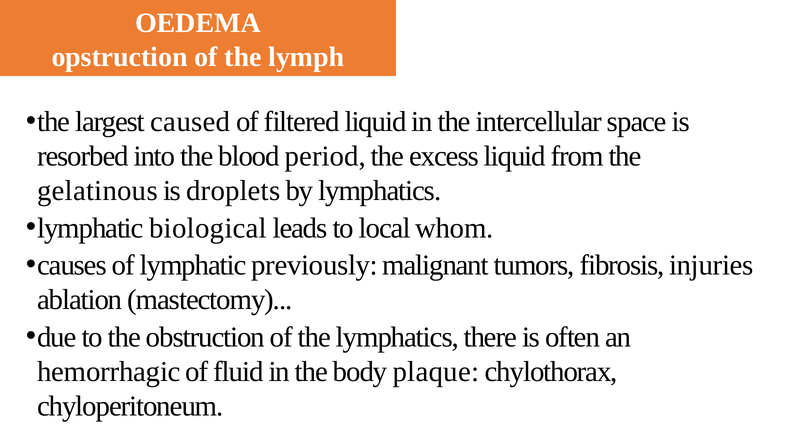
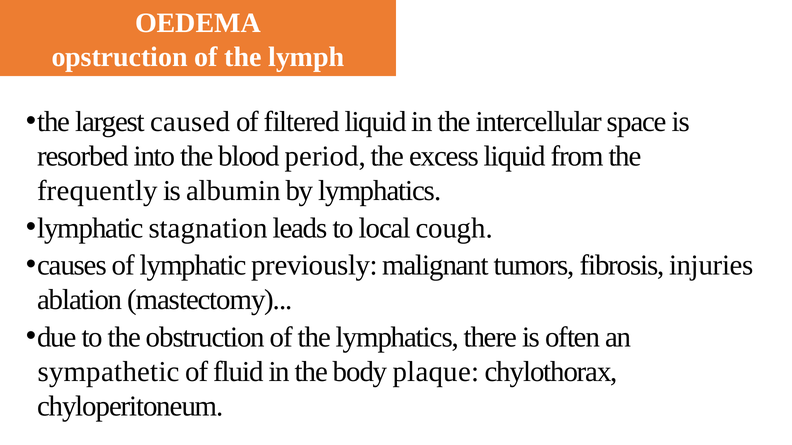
gelatinous: gelatinous -> frequently
droplets: droplets -> albumin
biological: biological -> stagnation
whom: whom -> cough
hemorrhagic: hemorrhagic -> sympathetic
